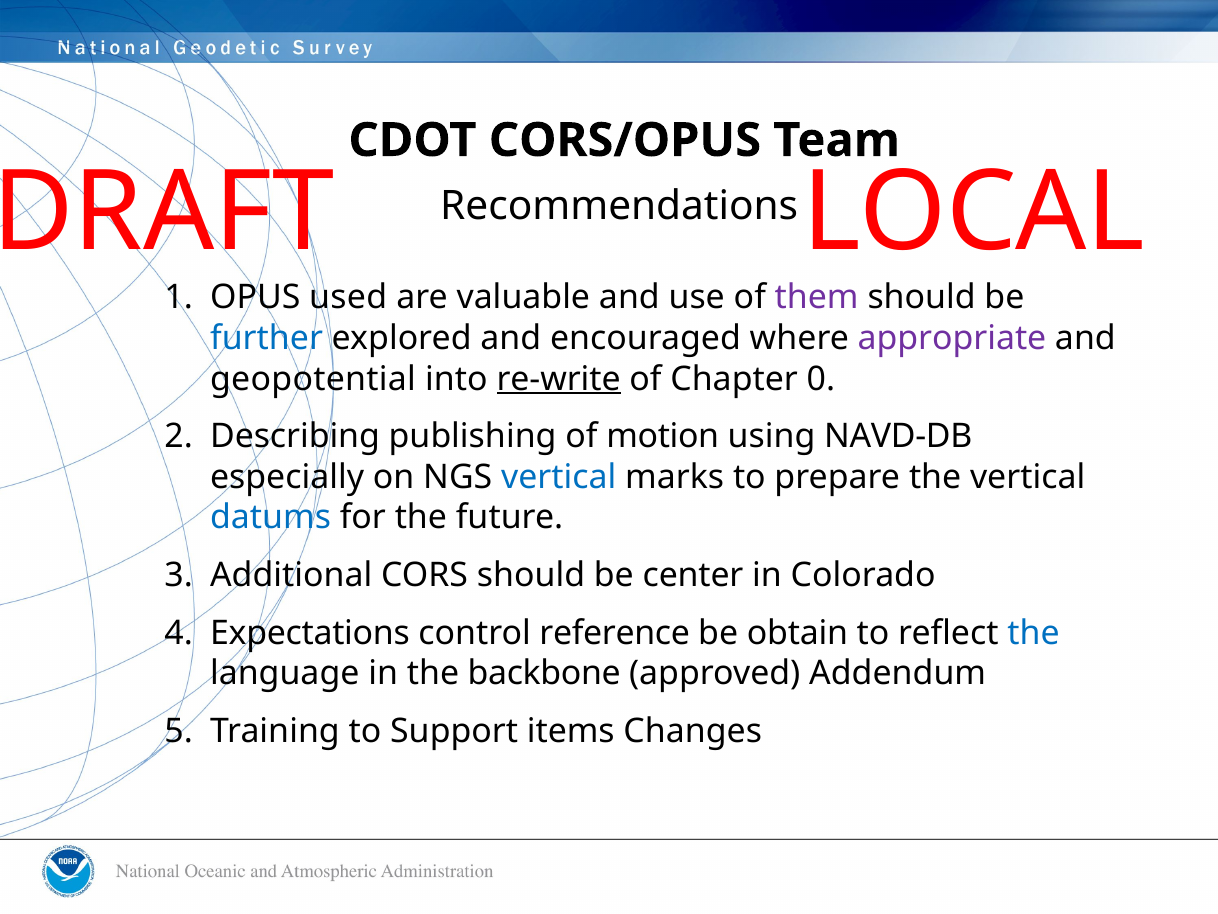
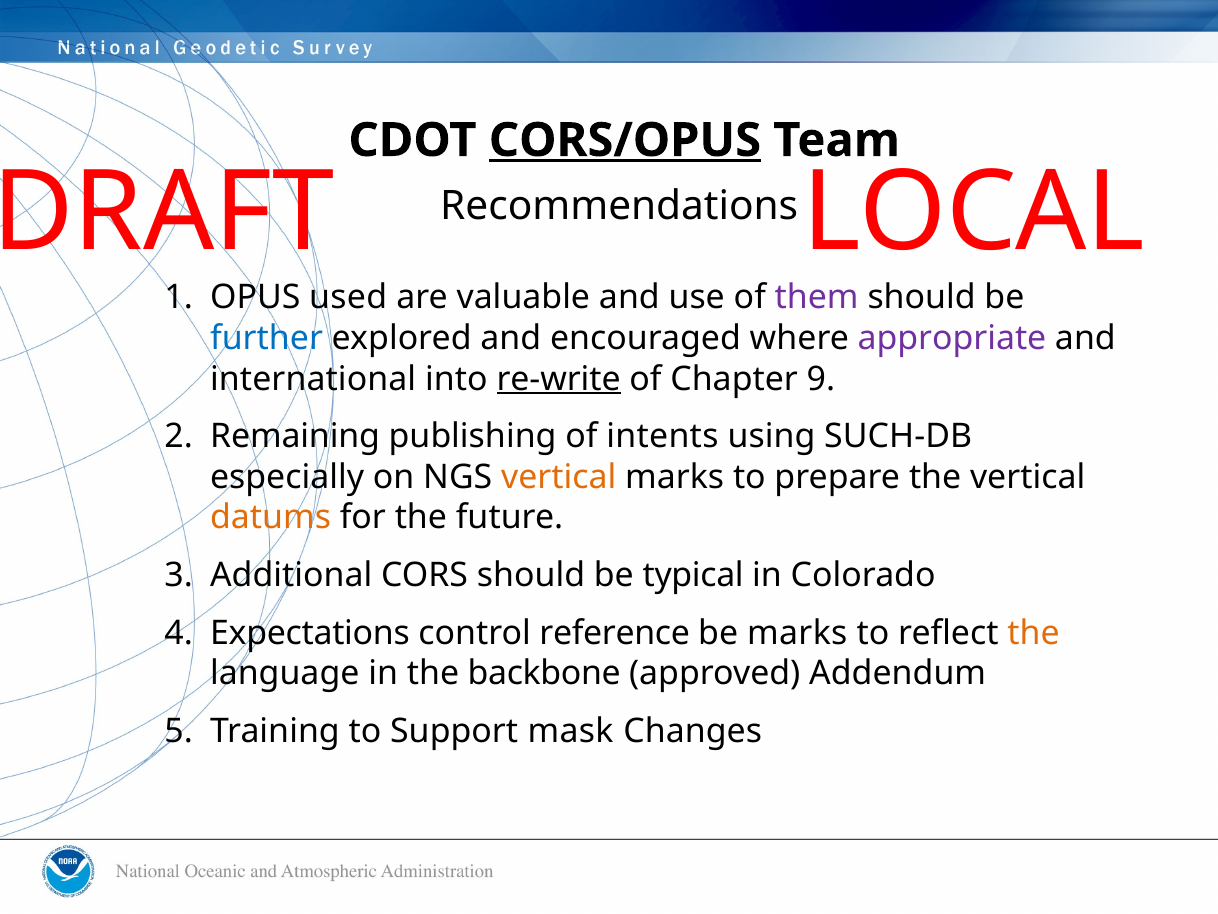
CORS/OPUS underline: none -> present
geopotential: geopotential -> international
0: 0 -> 9
Describing: Describing -> Remaining
motion: motion -> intents
NAVD-DB: NAVD-DB -> SUCH-DB
vertical at (559, 477) colour: blue -> orange
datums colour: blue -> orange
center: center -> typical
be obtain: obtain -> marks
the at (1034, 632) colour: blue -> orange
items: items -> mask
